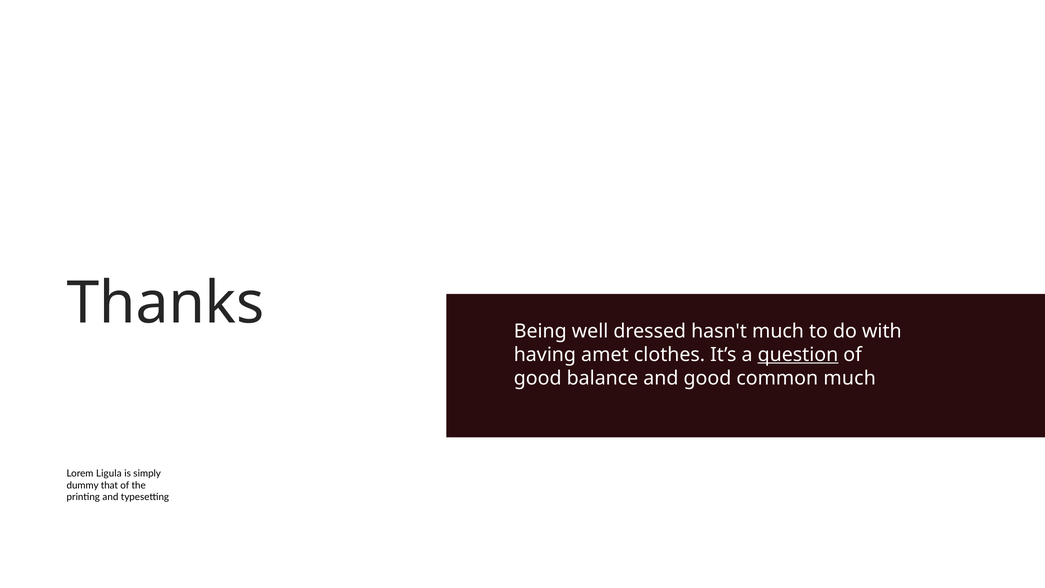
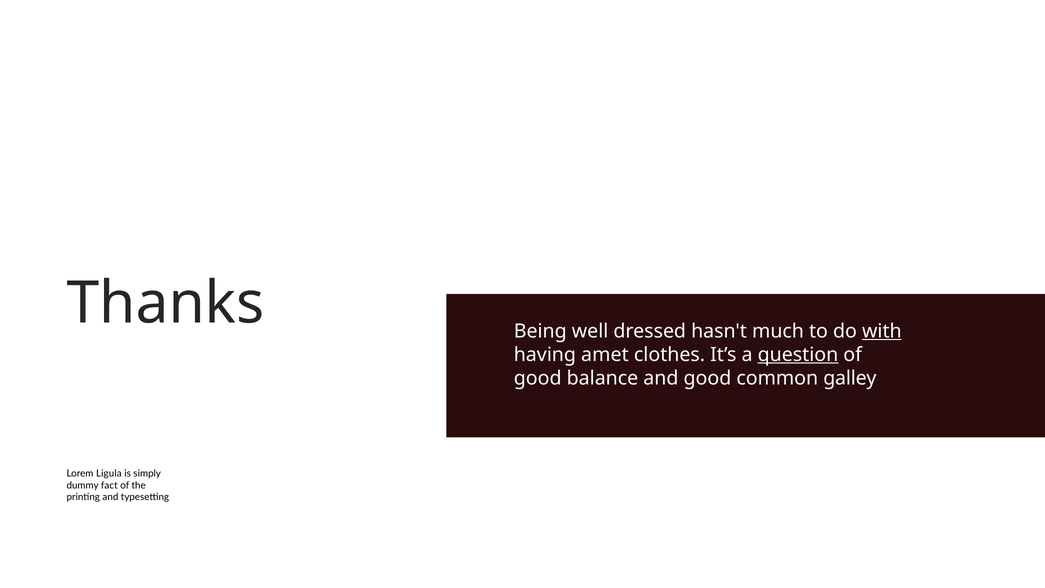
with underline: none -> present
common much: much -> galley
that: that -> fact
